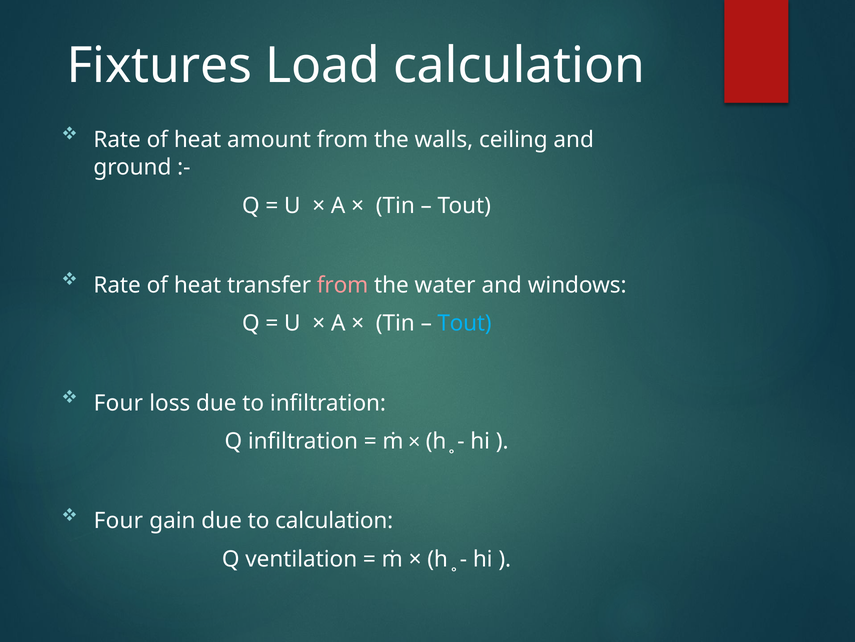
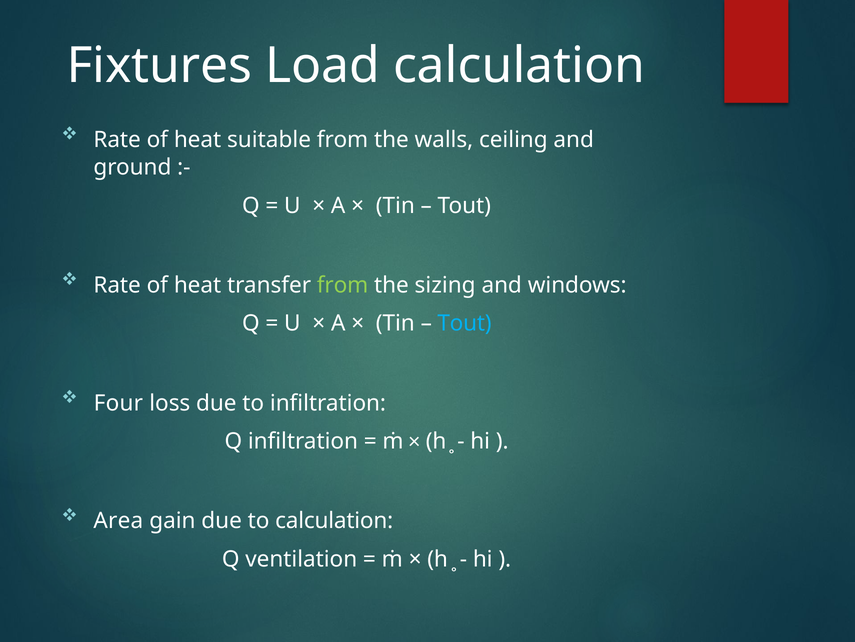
amount: amount -> suitable
from at (343, 285) colour: pink -> light green
water: water -> sizing
Four at (118, 520): Four -> Area
